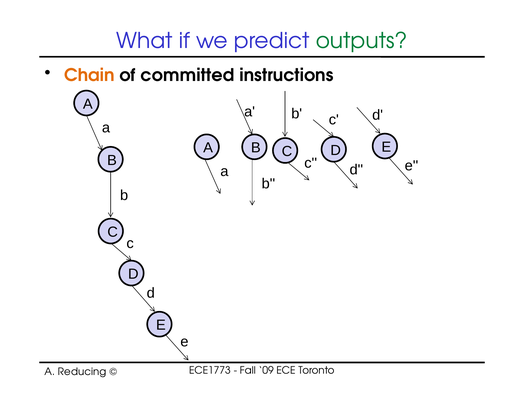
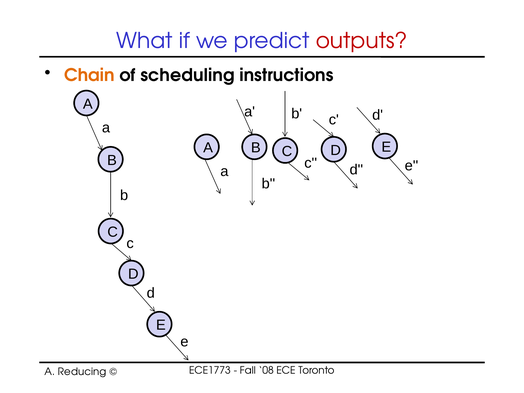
outputs colour: green -> red
committed: committed -> scheduling
09: 09 -> 08
